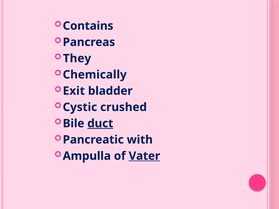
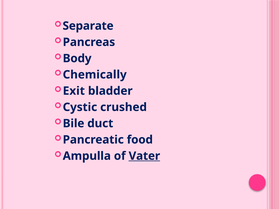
Contains: Contains -> Separate
They: They -> Body
duct underline: present -> none
with: with -> food
